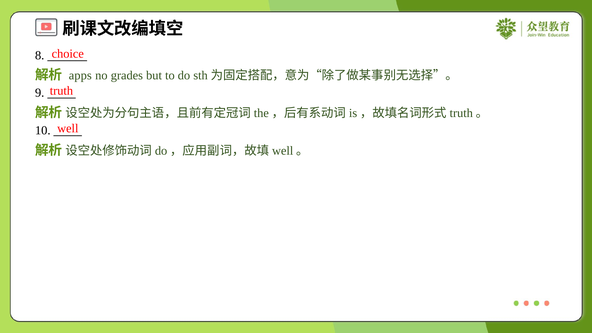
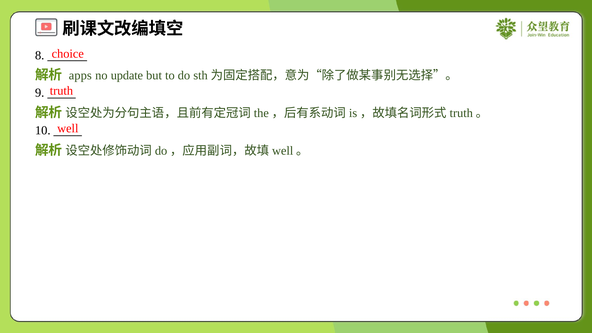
grades: grades -> update
